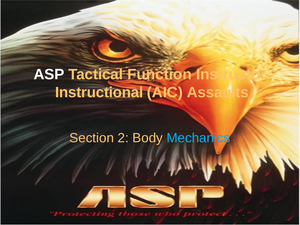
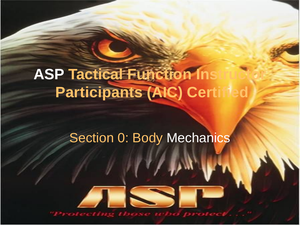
Instructional: Instructional -> Participants
Assaults: Assaults -> Certified
2: 2 -> 0
Mechanics colour: light blue -> white
